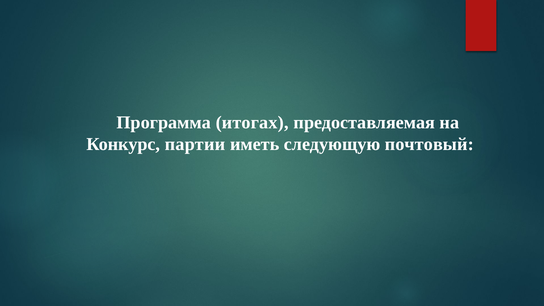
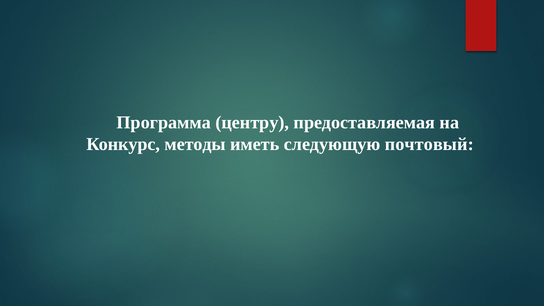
итогах: итогах -> центру
партии: партии -> методы
